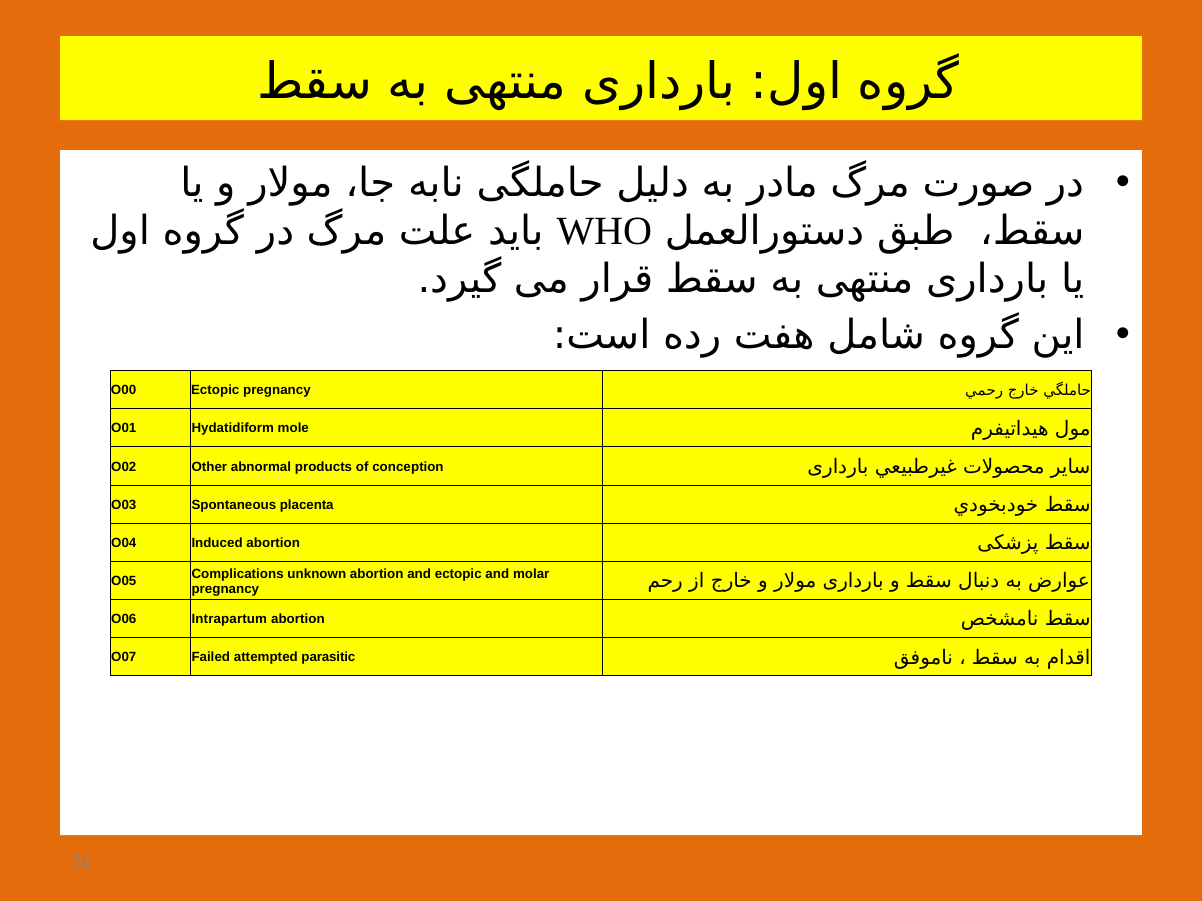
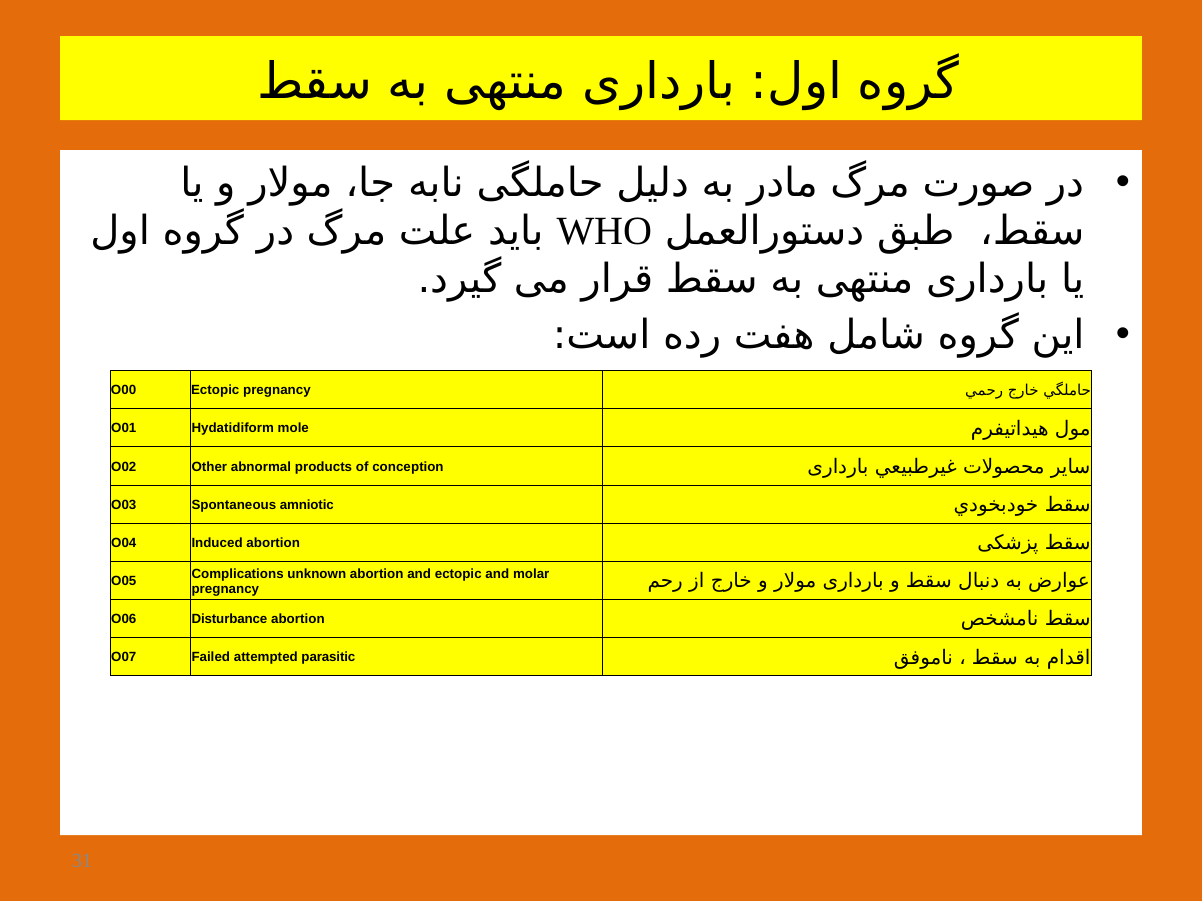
placenta: placenta -> amniotic
Intrapartum: Intrapartum -> Disturbance
